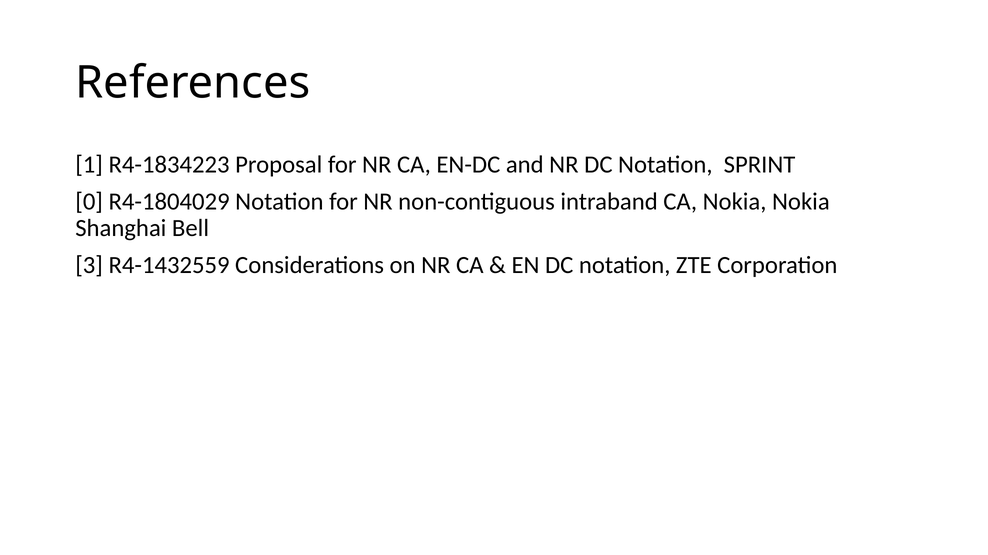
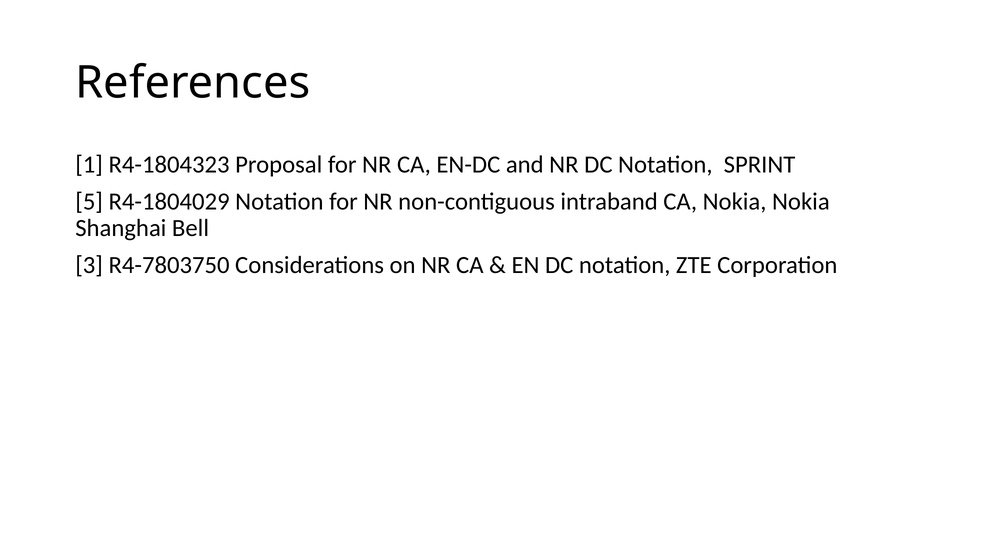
R4-1834223: R4-1834223 -> R4-1804323
0: 0 -> 5
R4-1432559: R4-1432559 -> R4-7803750
